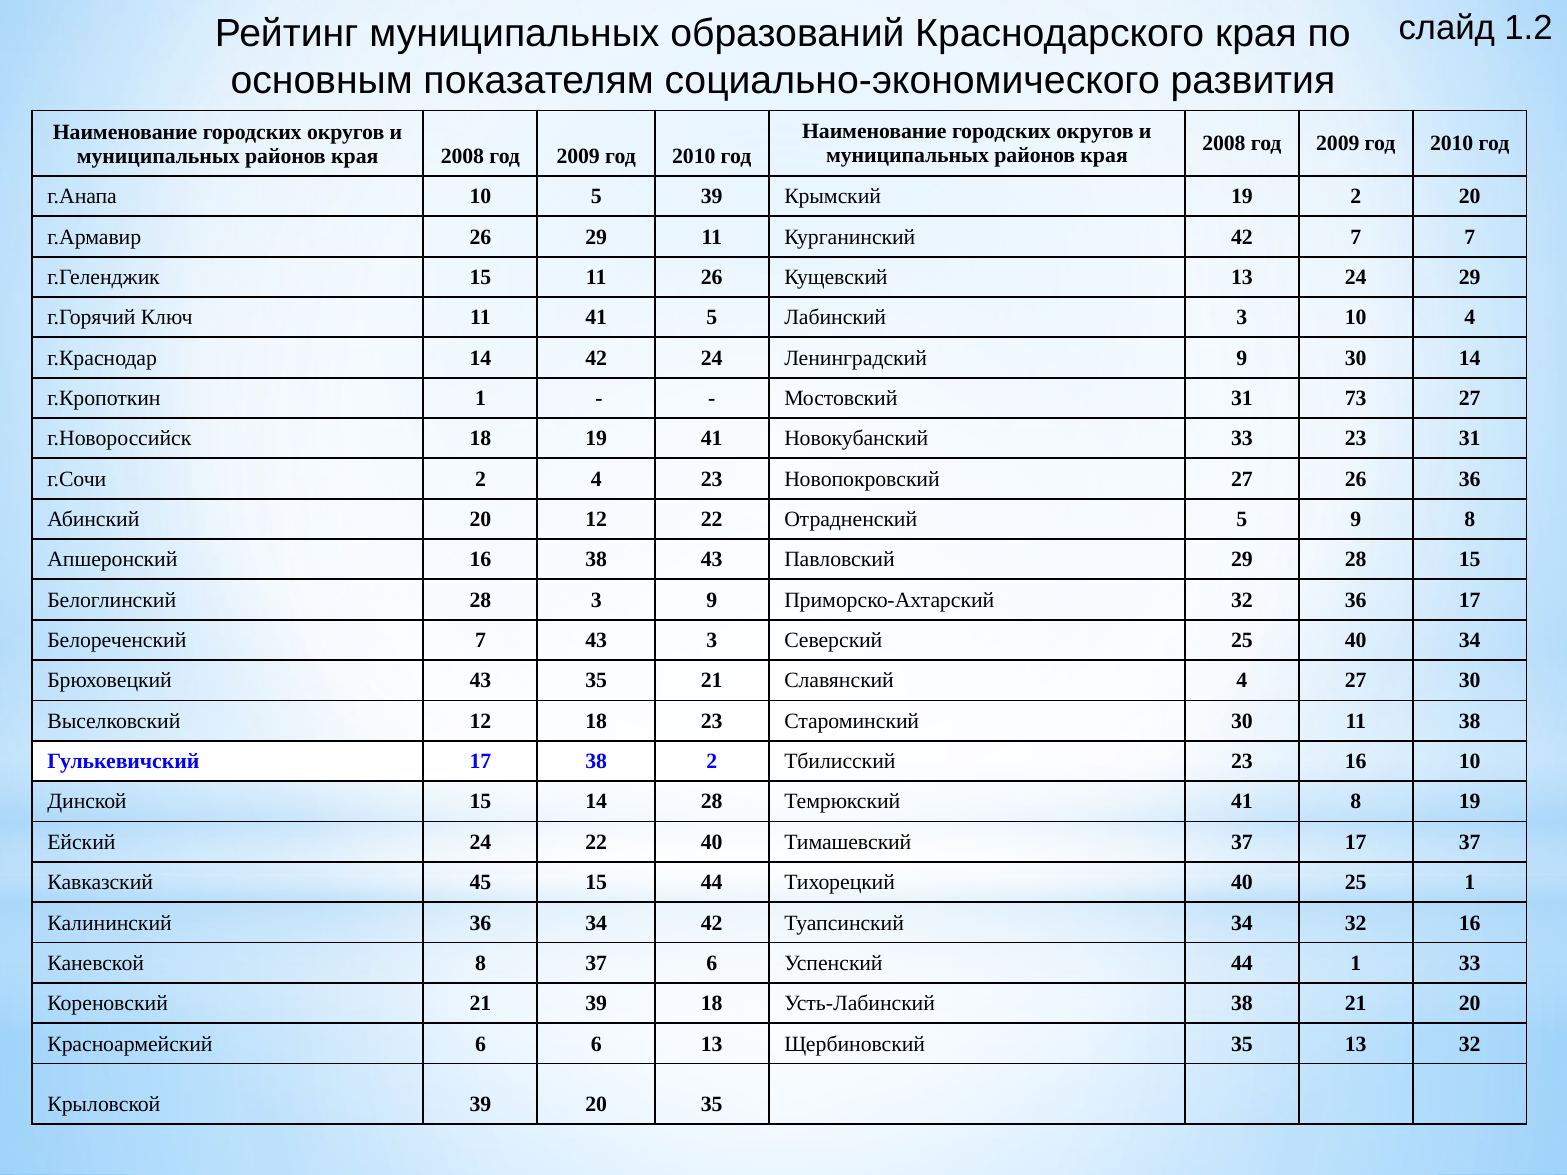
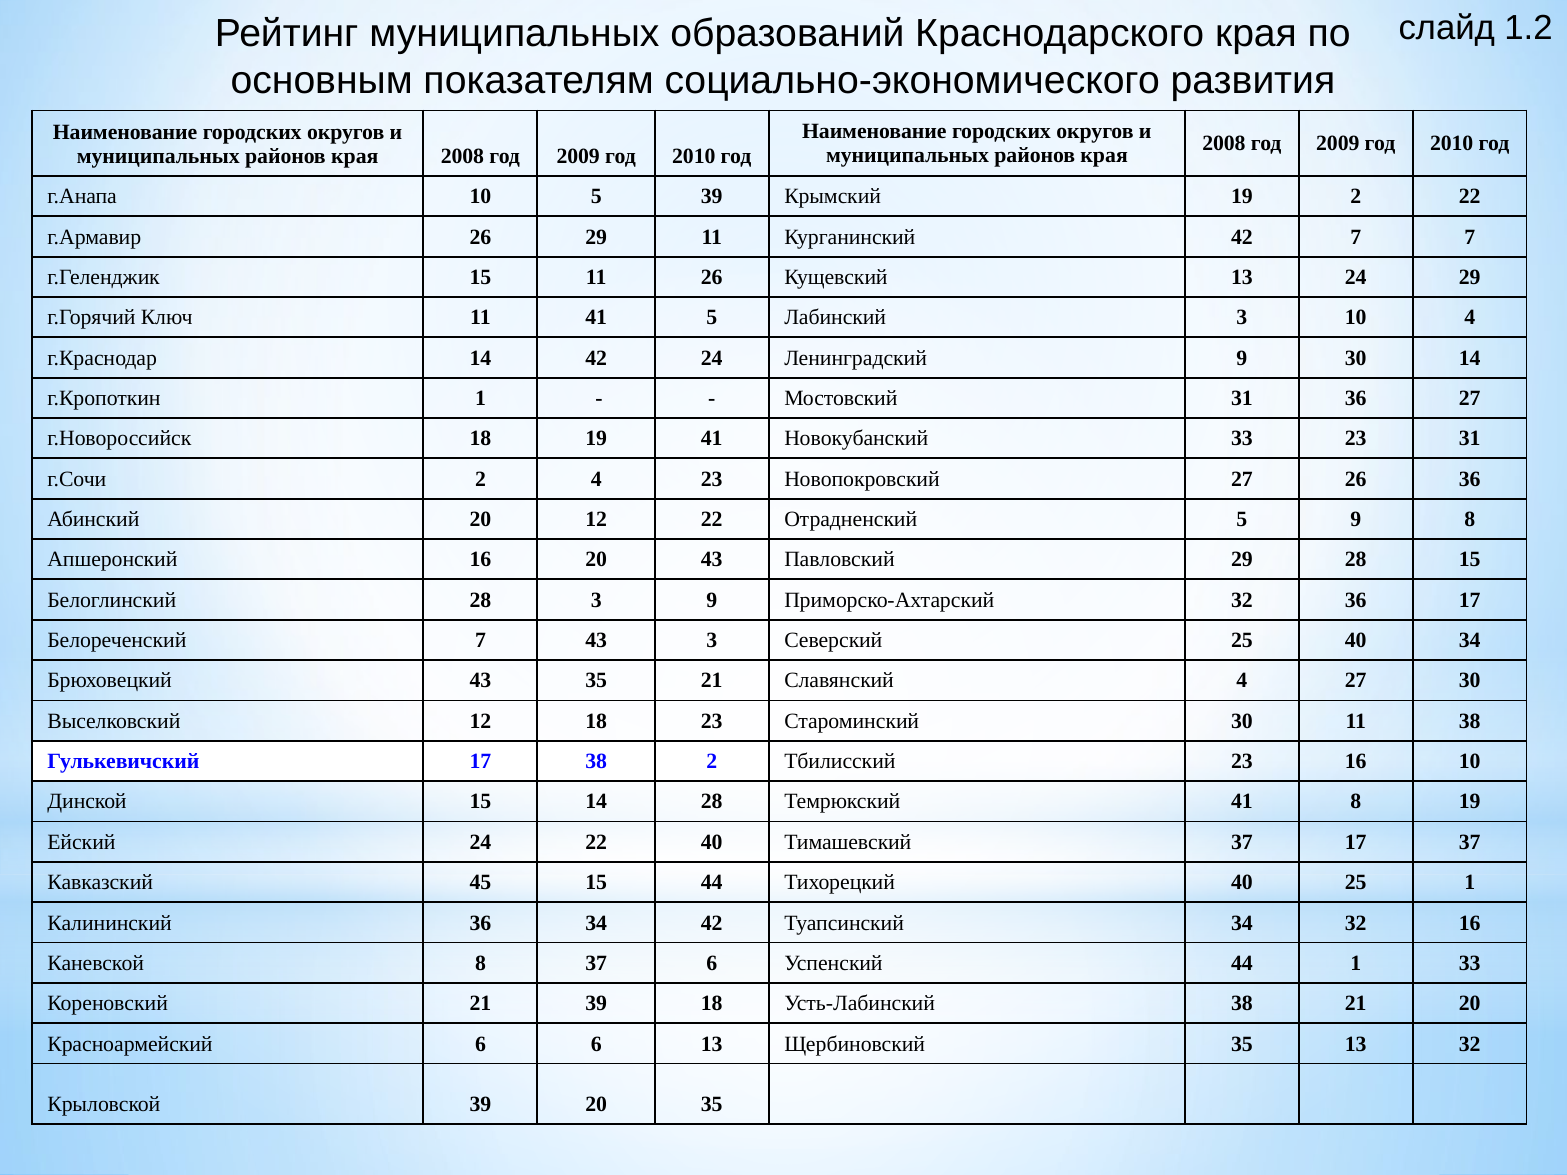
2 20: 20 -> 22
31 73: 73 -> 36
16 38: 38 -> 20
